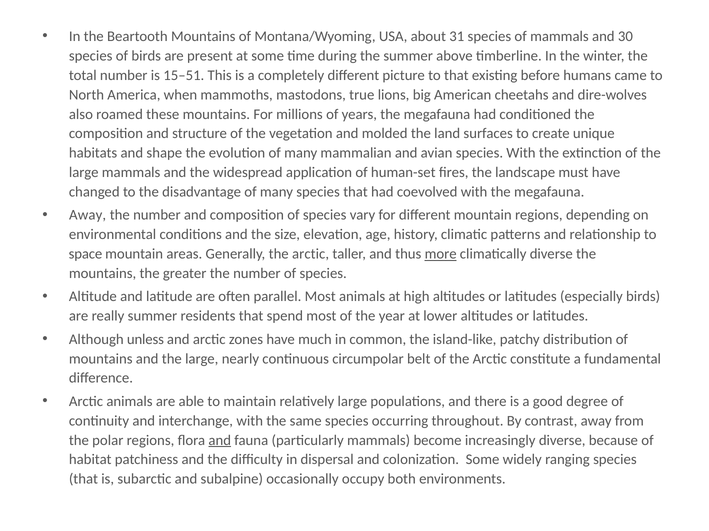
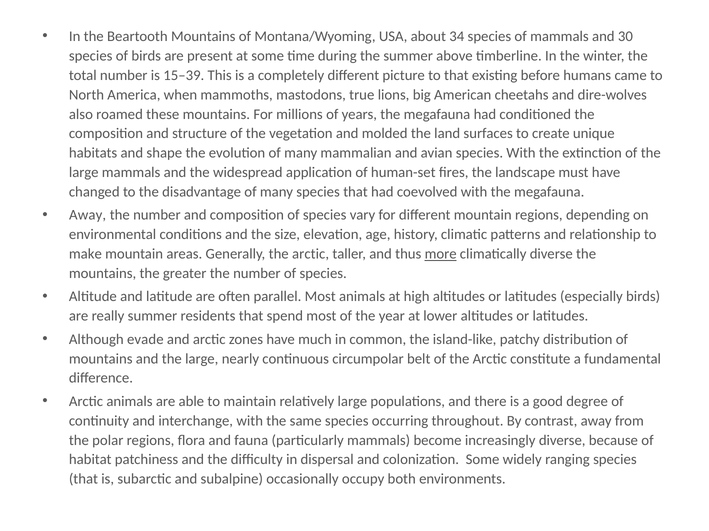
31: 31 -> 34
15–51: 15–51 -> 15–39
space: space -> make
unless: unless -> evade
and at (220, 441) underline: present -> none
